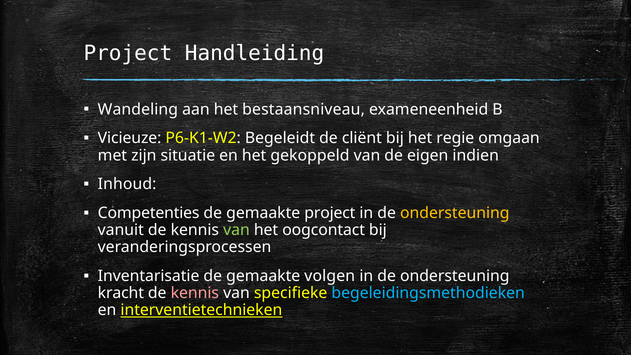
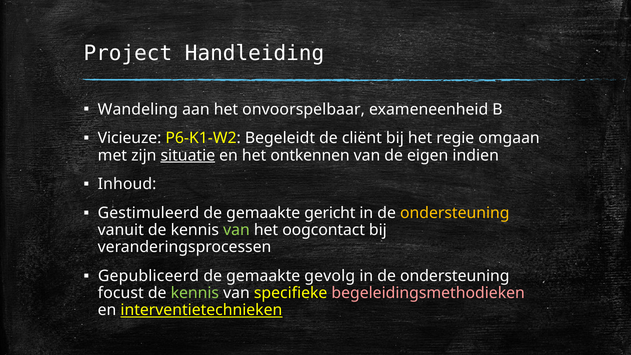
bestaansniveau: bestaansniveau -> onvoorspelbaar
situatie underline: none -> present
gekoppeld: gekoppeld -> ontkennen
Competenties: Competenties -> Gestimuleerd
gemaakte project: project -> gericht
Inventarisatie: Inventarisatie -> Gepubliceerd
volgen: volgen -> gevolg
kracht: kracht -> focust
kennis at (195, 293) colour: pink -> light green
begeleidingsmethodieken colour: light blue -> pink
